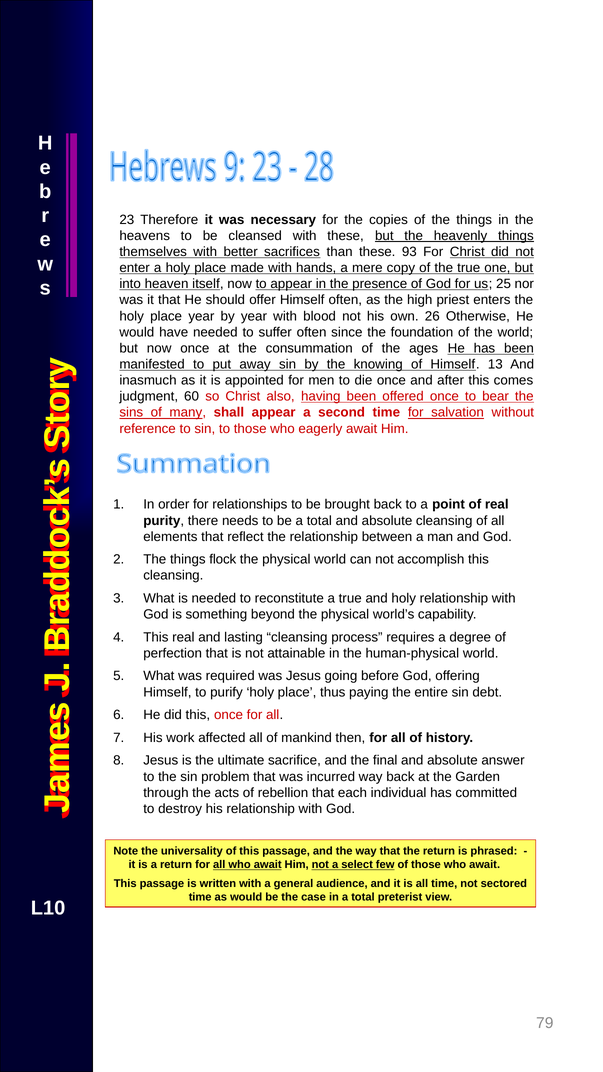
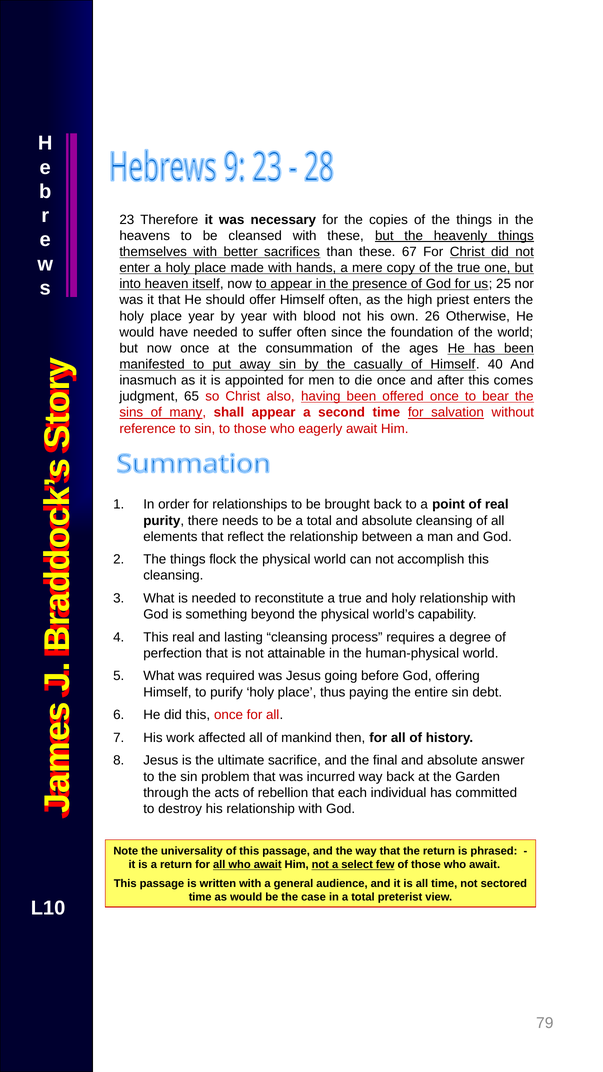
93: 93 -> 67
knowing: knowing -> casually
13: 13 -> 40
60: 60 -> 65
